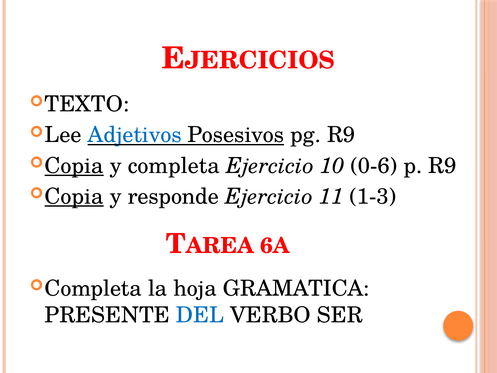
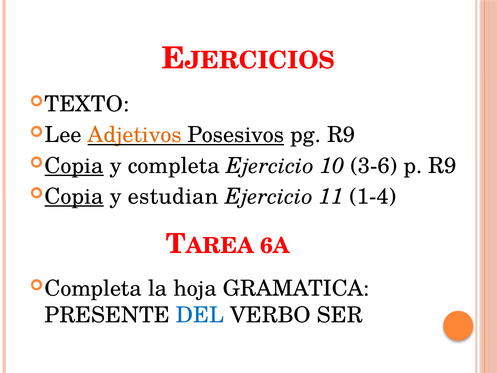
Adjetivos colour: blue -> orange
0-6: 0-6 -> 3-6
responde: responde -> estudian
1-3: 1-3 -> 1-4
